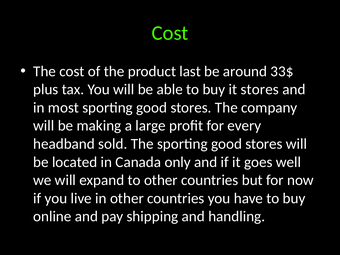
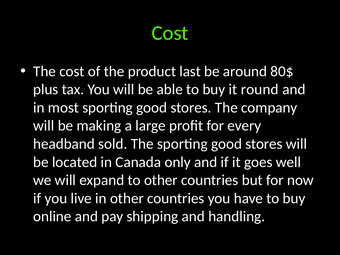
33$: 33$ -> 80$
it stores: stores -> round
